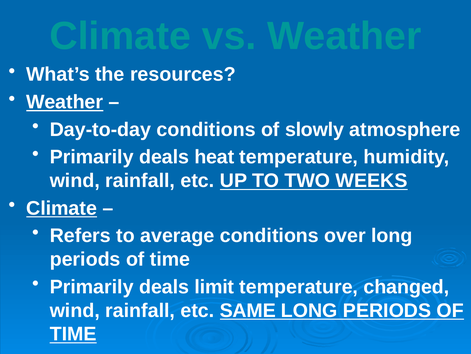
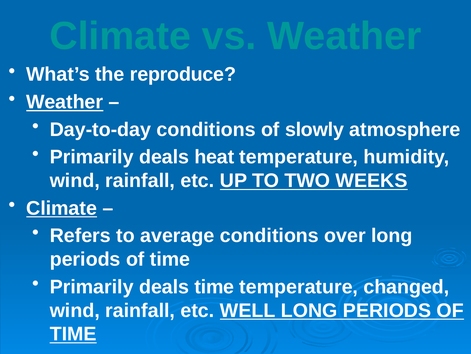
resources: resources -> reproduce
deals limit: limit -> time
SAME: SAME -> WELL
